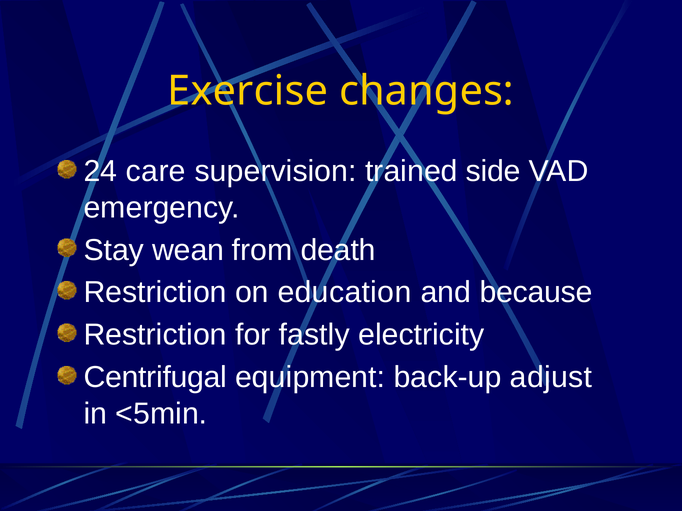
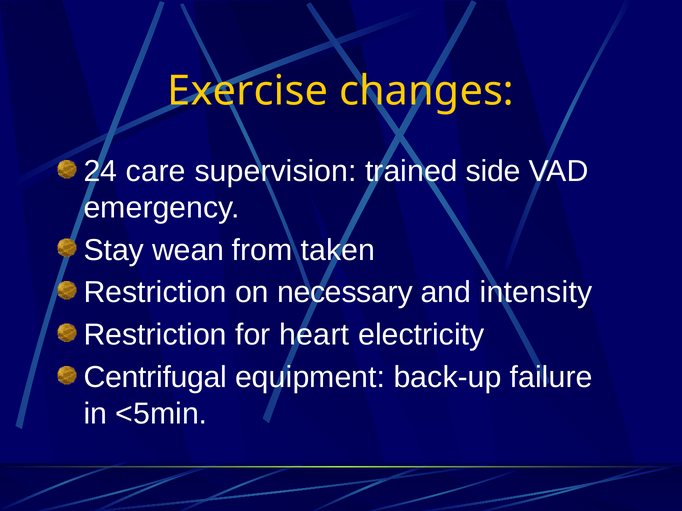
death: death -> taken
education: education -> necessary
because: because -> intensity
fastly: fastly -> heart
adjust: adjust -> failure
